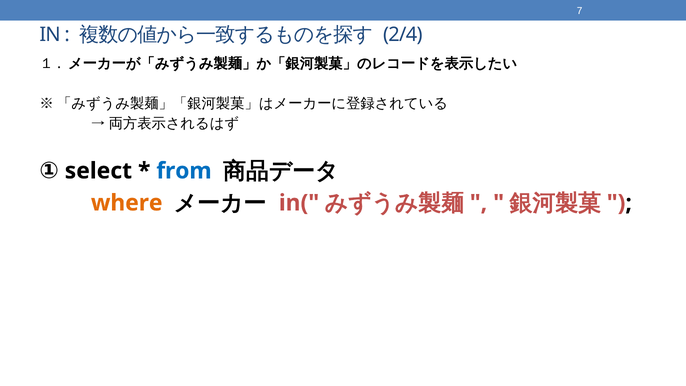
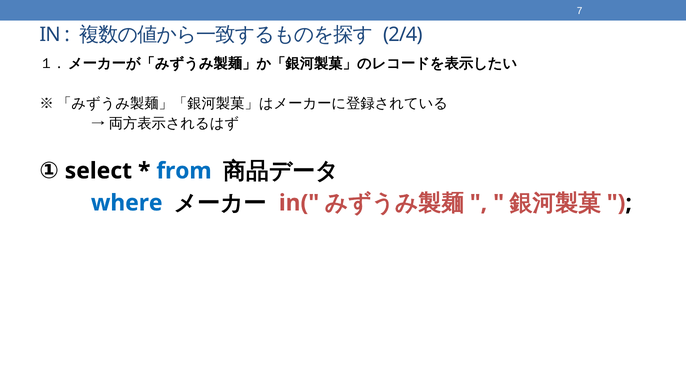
where colour: orange -> blue
